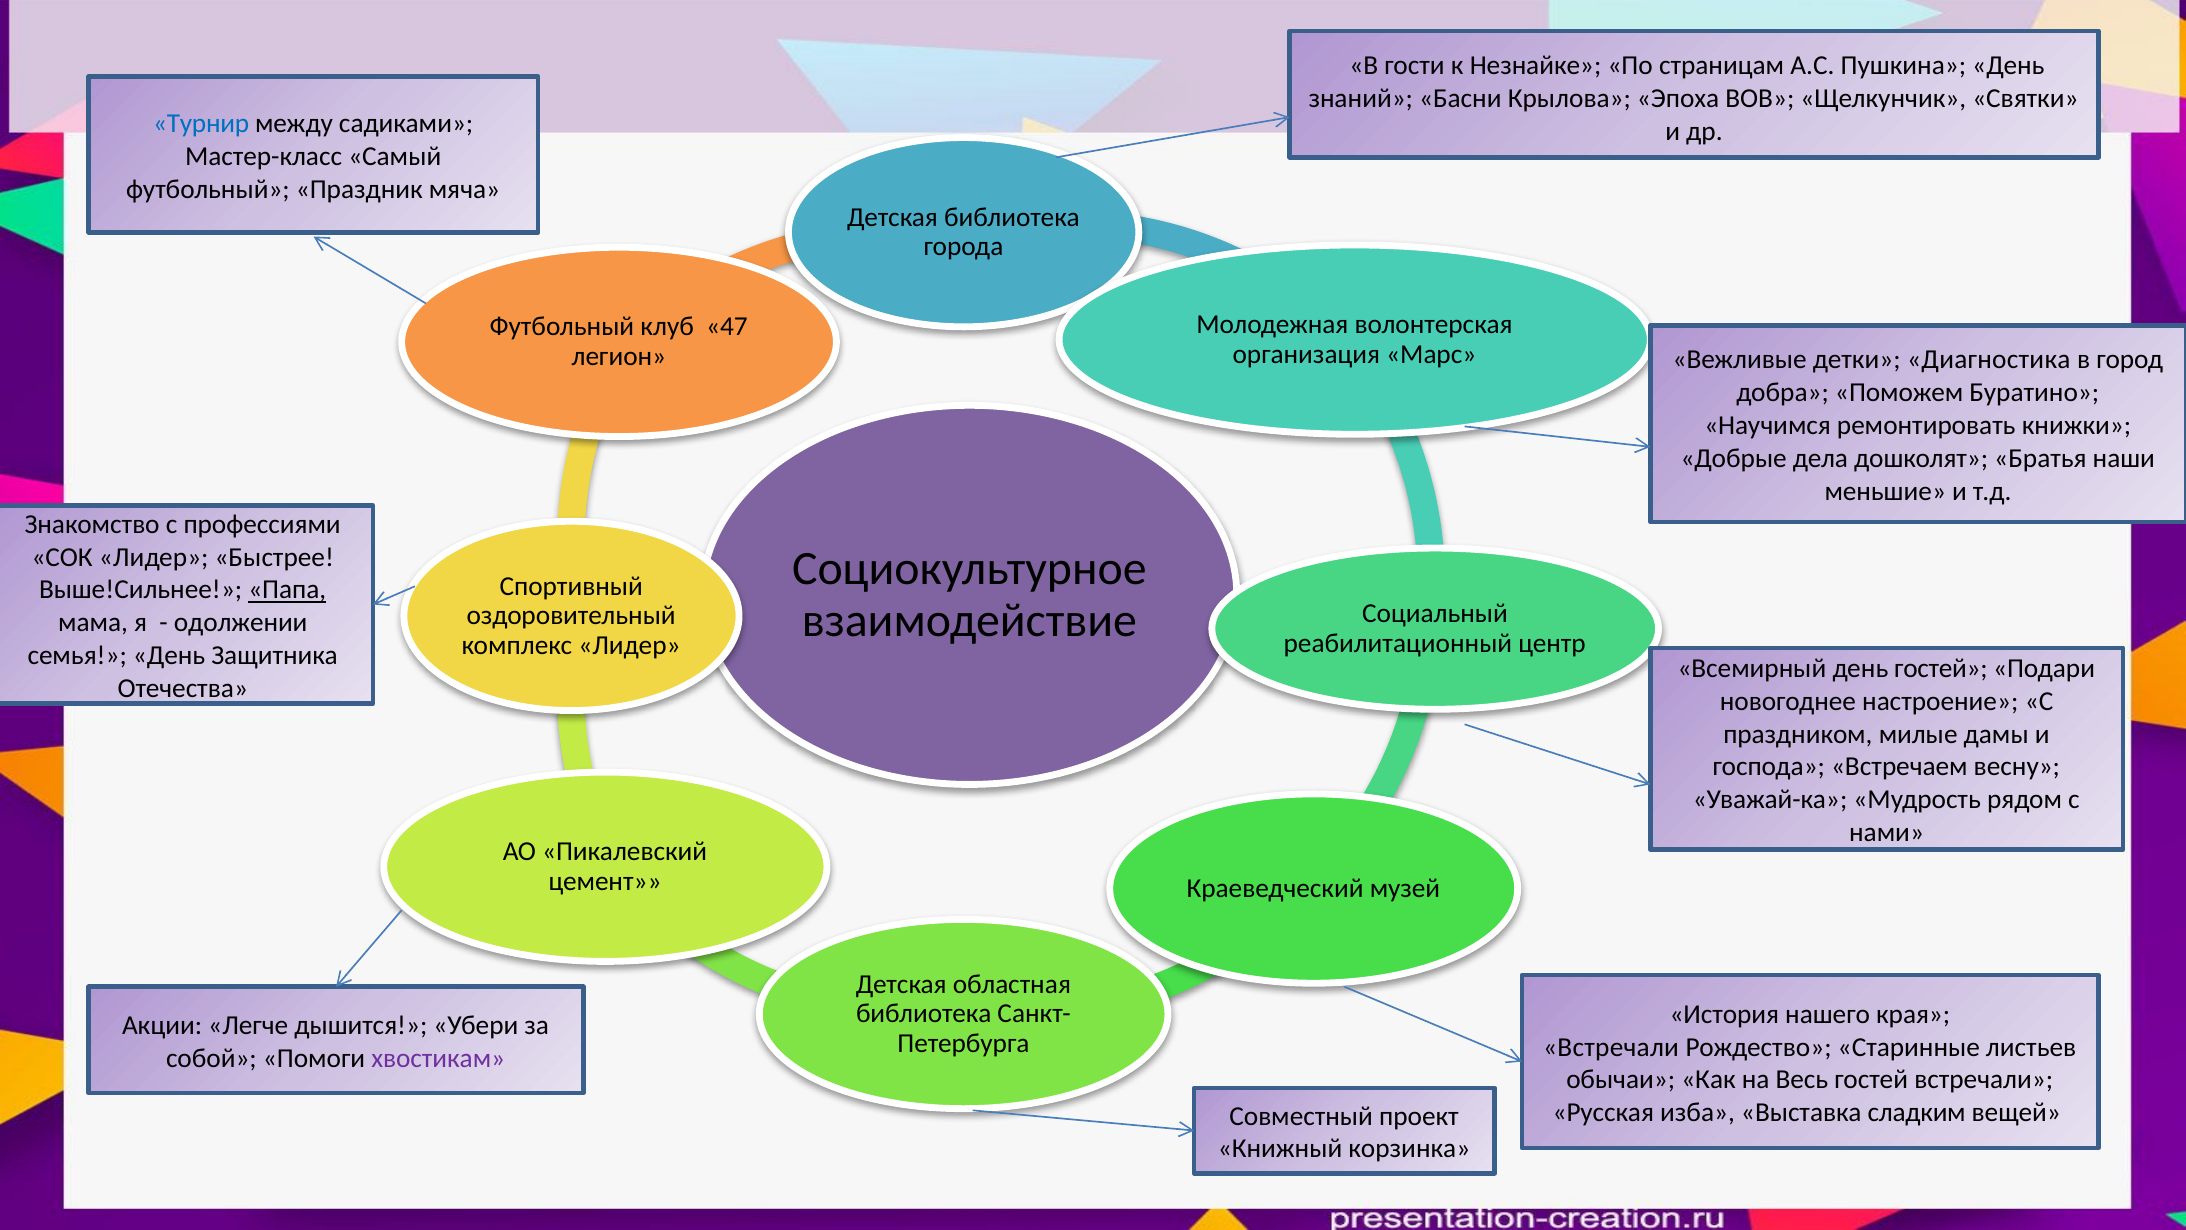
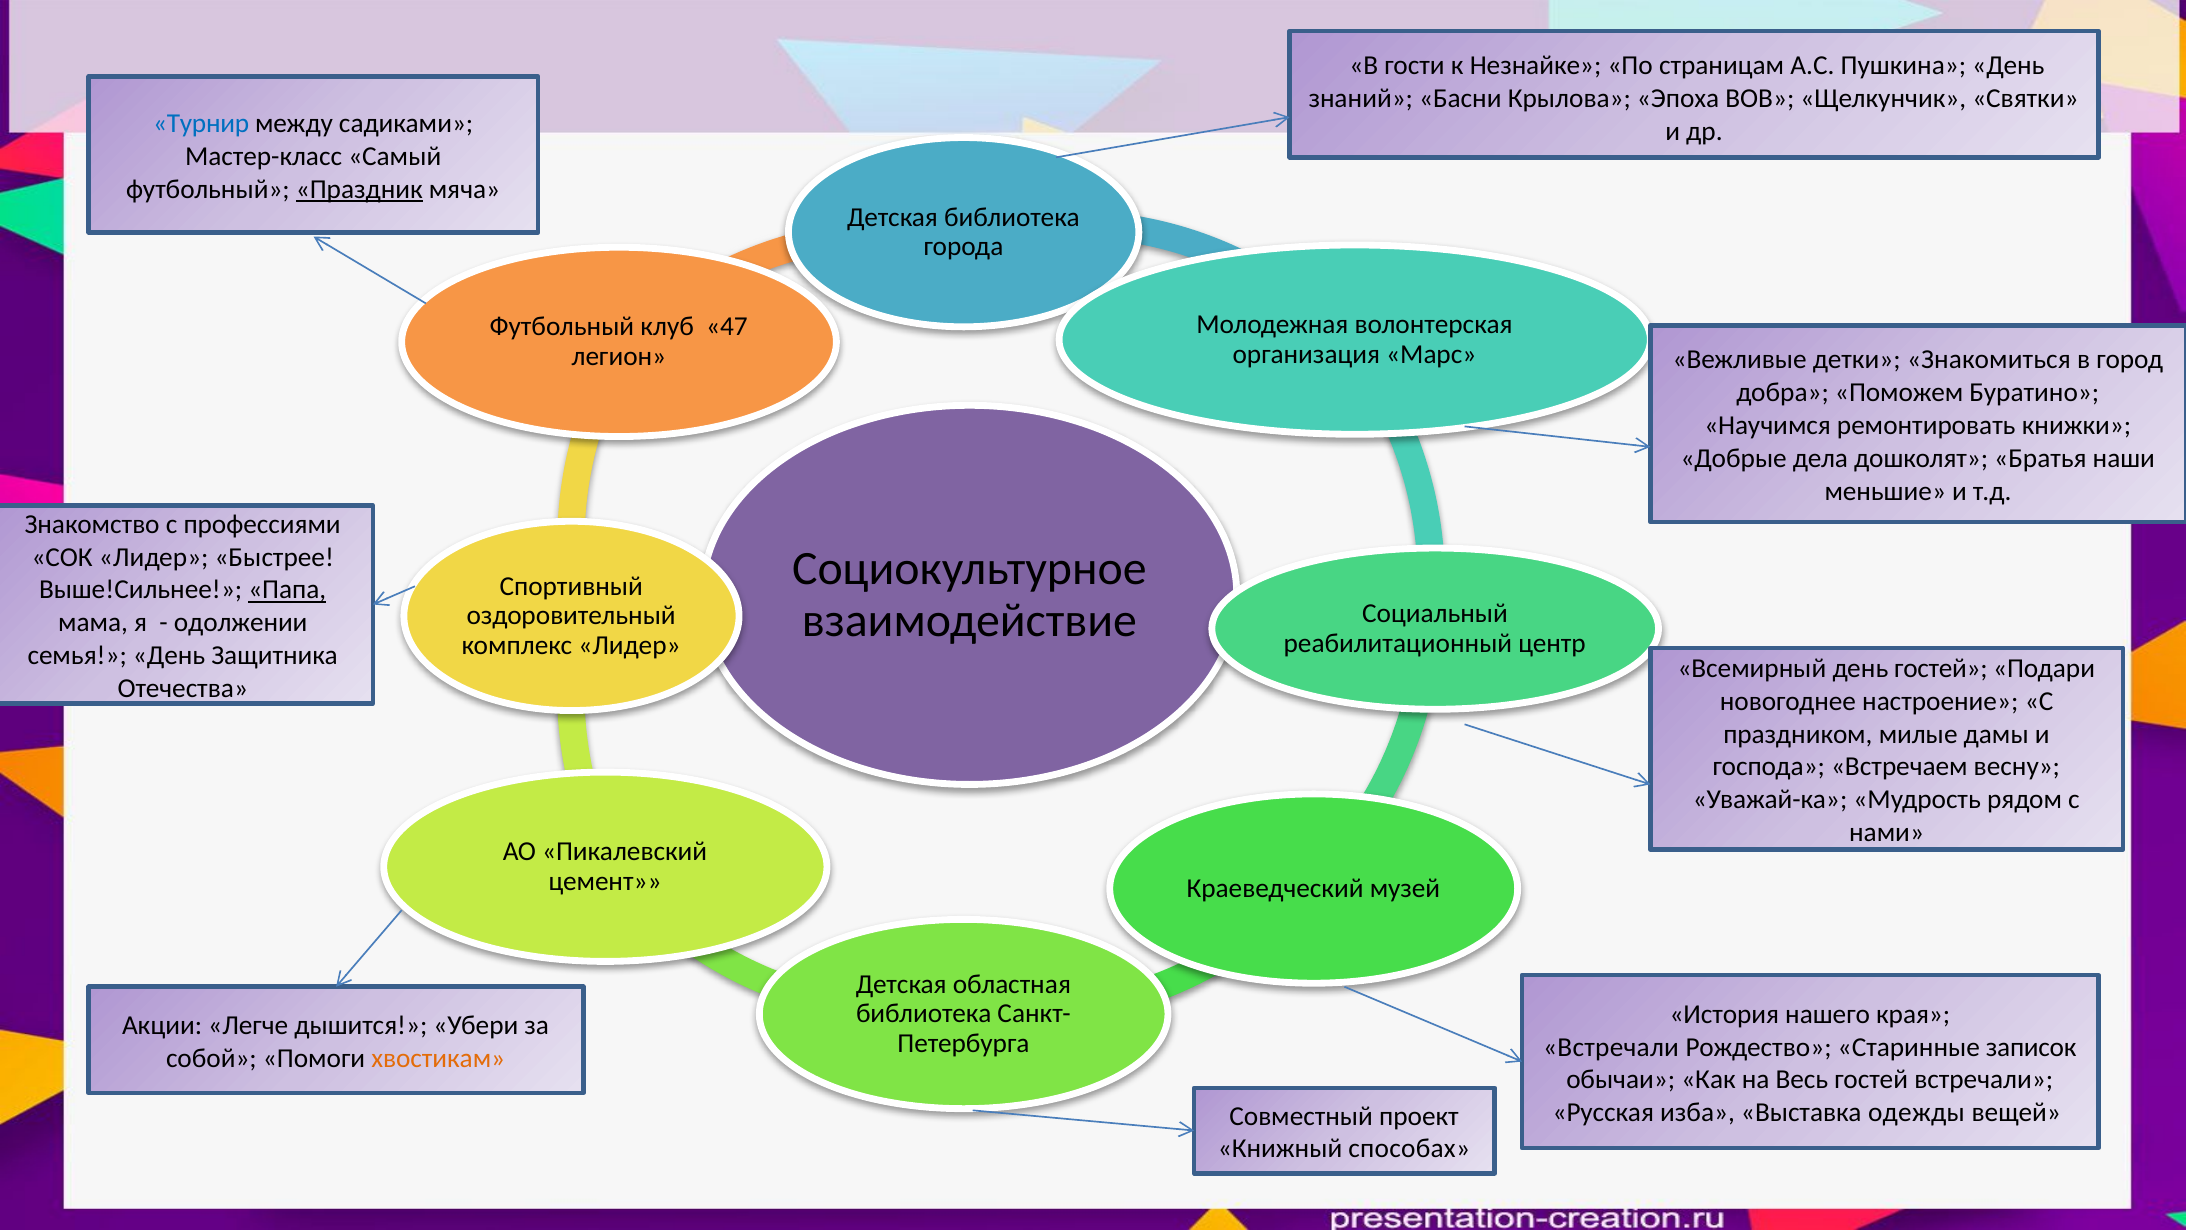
Праздник underline: none -> present
Диагностика: Диагностика -> Знакомиться
листьев: листьев -> записок
хвостикам colour: purple -> orange
сладким: сладким -> одежды
корзинка: корзинка -> способах
